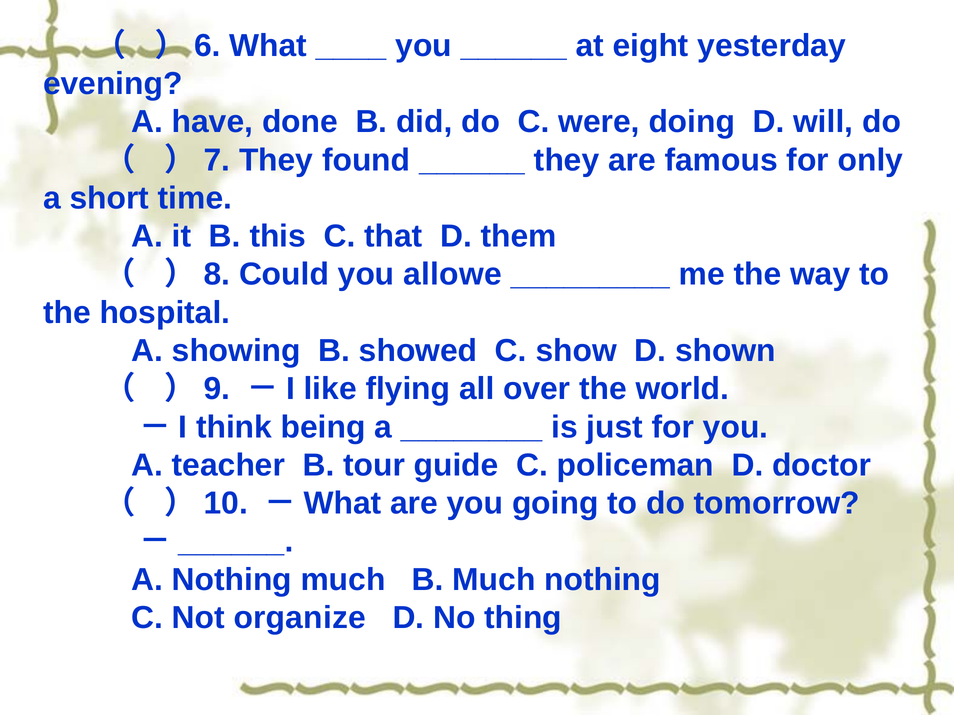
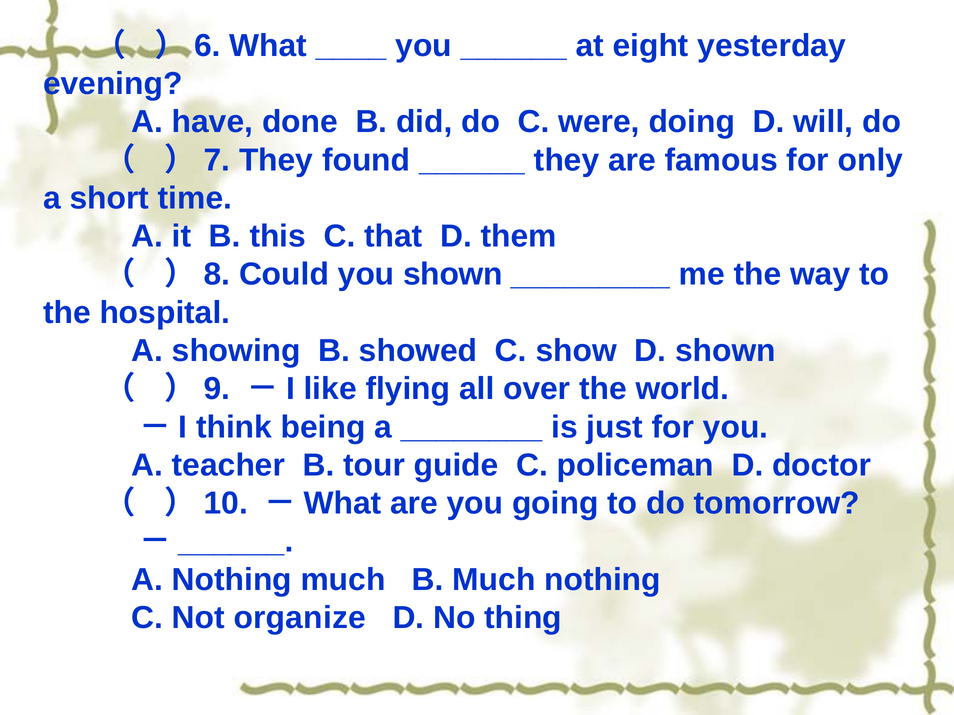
you allowe: allowe -> shown
